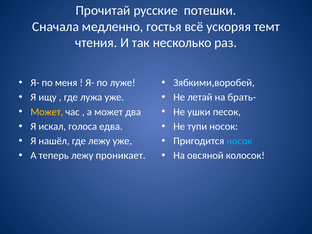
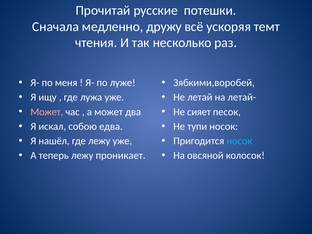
гостья: гостья -> дружу
брать-: брать- -> летай-
Может at (47, 112) colour: yellow -> pink
ушки: ушки -> сияет
голоса: голоса -> собою
